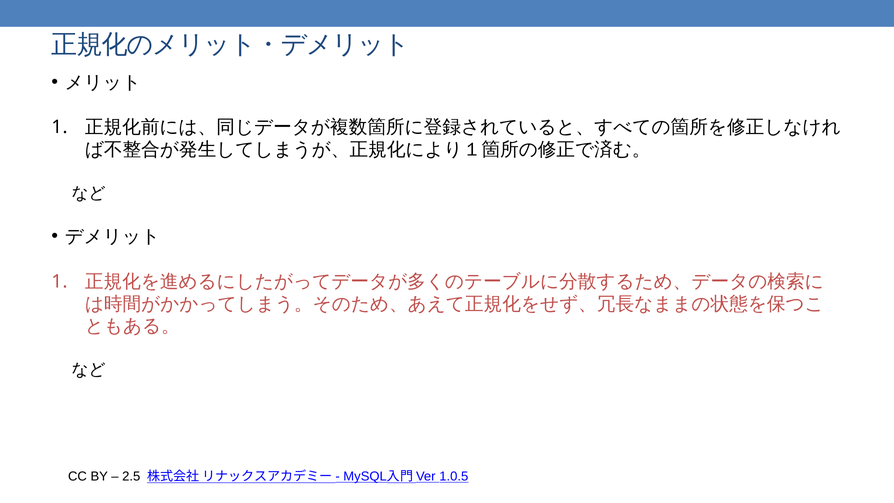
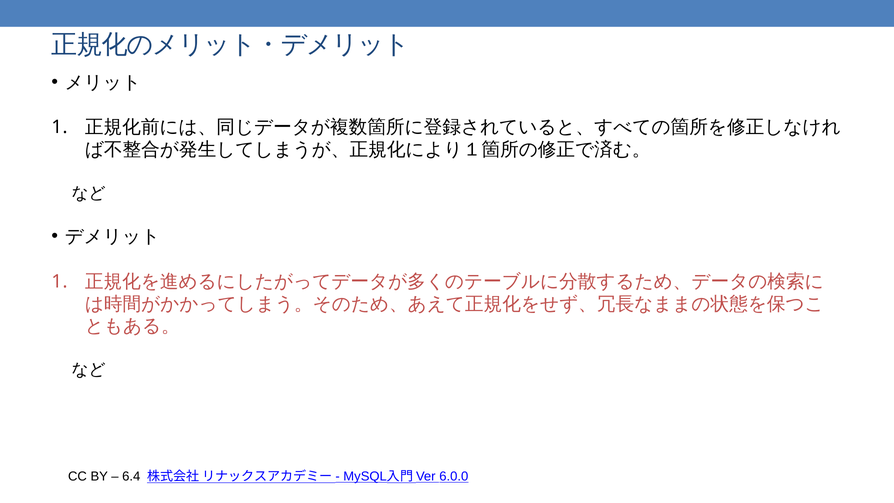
2.5: 2.5 -> 6.4
1.0.5: 1.0.5 -> 6.0.0
